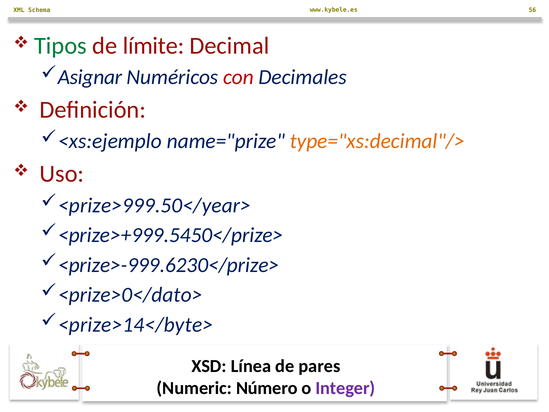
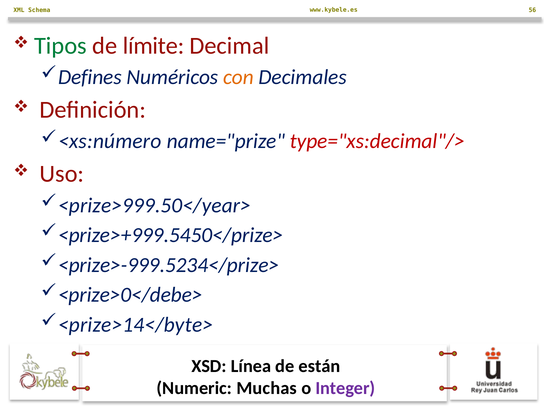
Asignar: Asignar -> Defines
con colour: red -> orange
<xs:ejemplo: <xs:ejemplo -> <xs:número
type="xs:decimal"/> colour: orange -> red
<prize>-999.6230</prize>: <prize>-999.6230</prize> -> <prize>-999.5234</prize>
<prize>0</dato>: <prize>0</dato> -> <prize>0</debe>
pares: pares -> están
Número: Número -> Muchas
